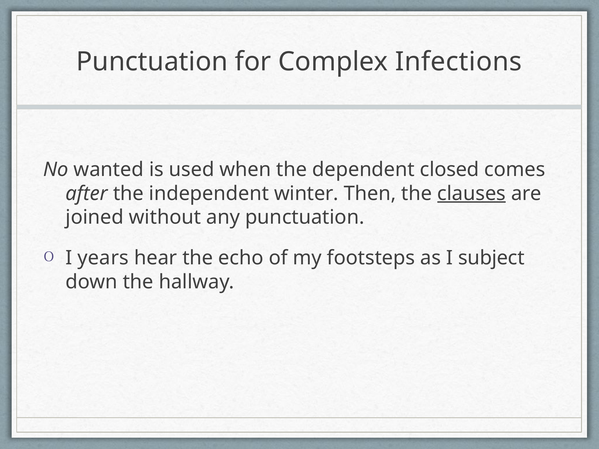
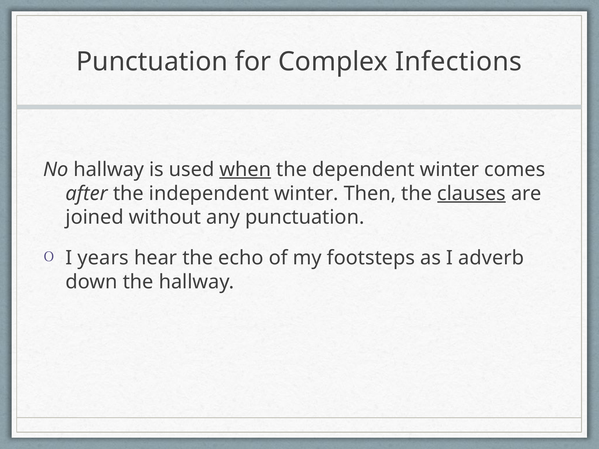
No wanted: wanted -> hallway
when underline: none -> present
dependent closed: closed -> winter
subject: subject -> adverb
